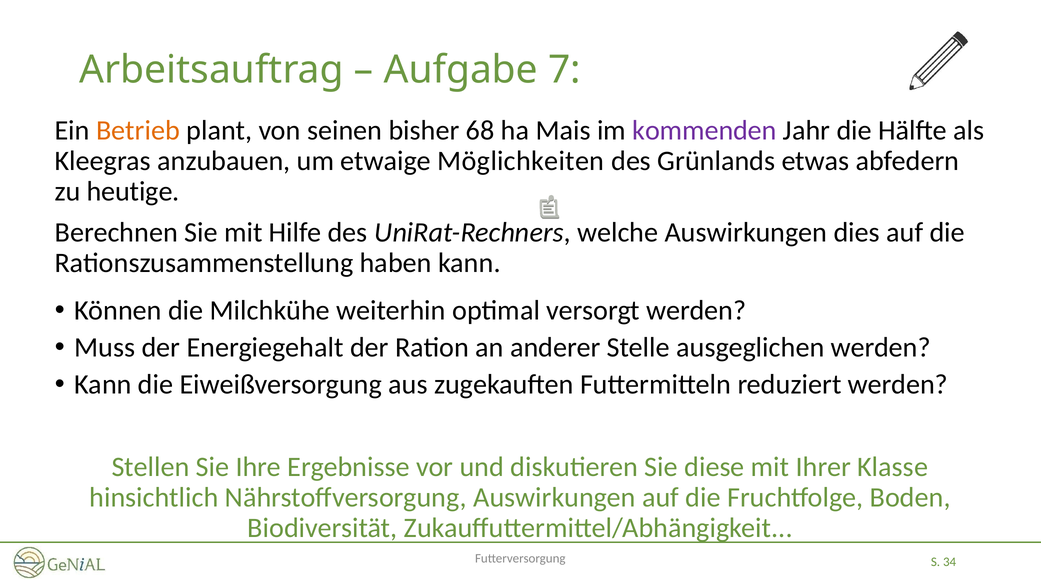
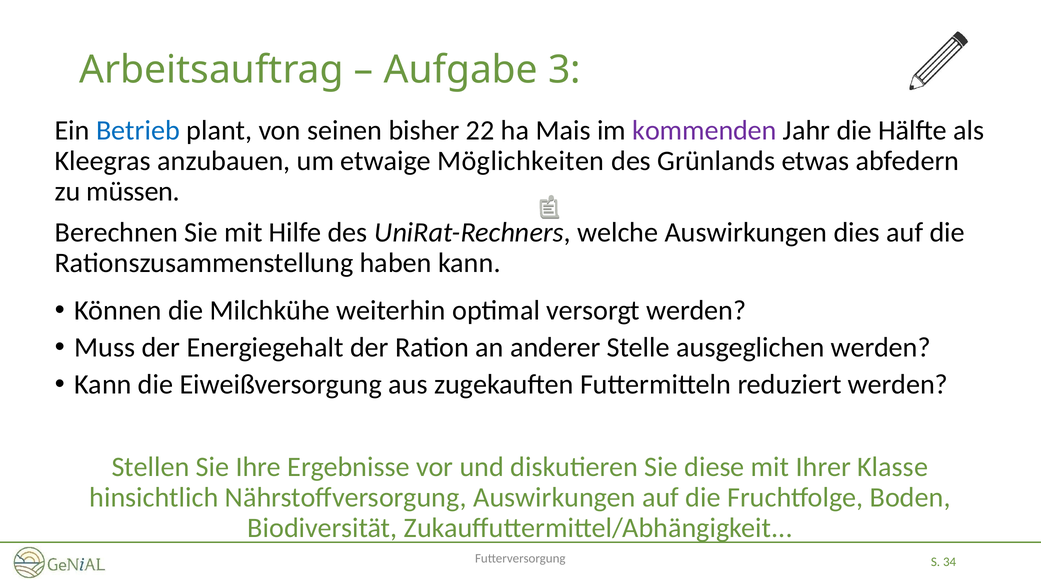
7: 7 -> 3
Betrieb colour: orange -> blue
68: 68 -> 22
heutige: heutige -> müssen
